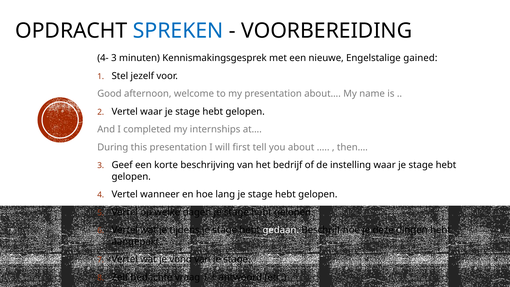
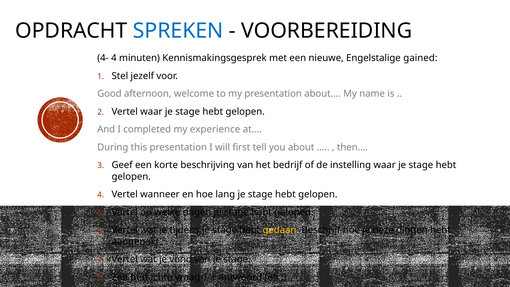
4- 3: 3 -> 4
internships: internships -> experience
gedaan colour: white -> yellow
